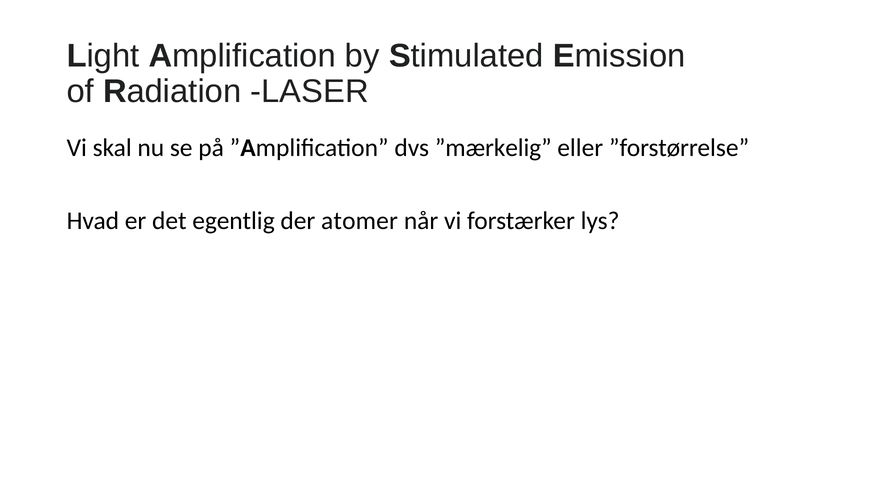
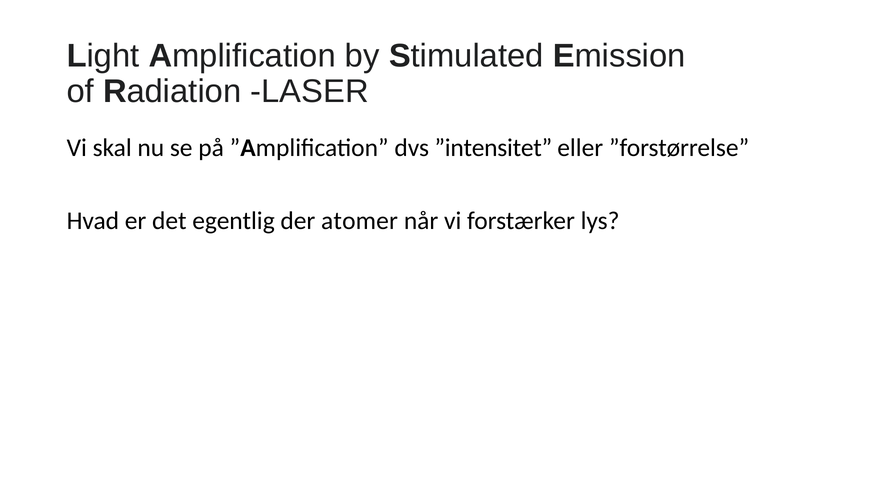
”mærkelig: ”mærkelig -> ”intensitet
